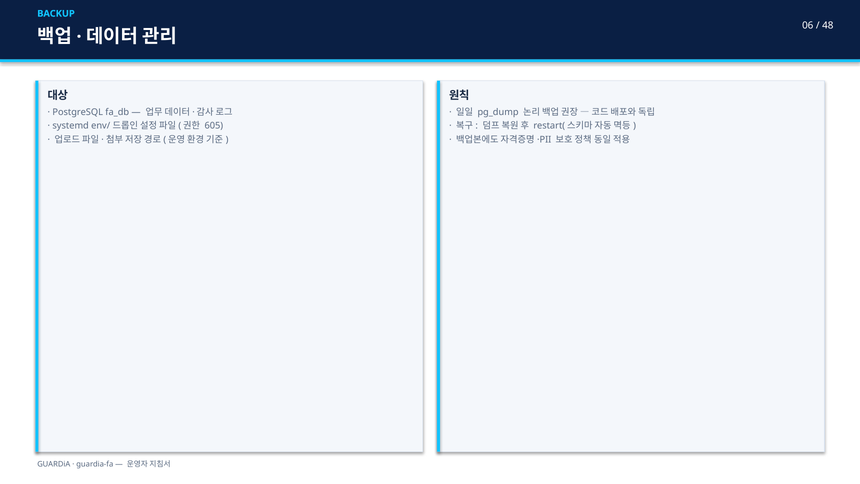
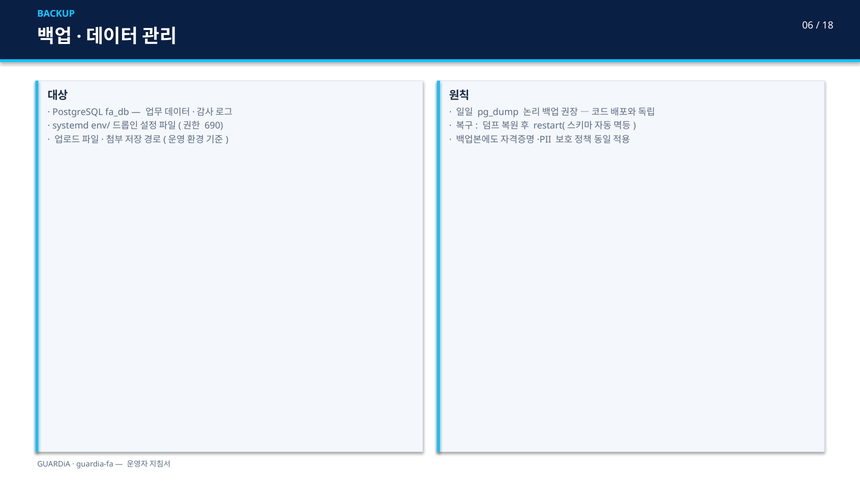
48: 48 -> 18
605: 605 -> 690
